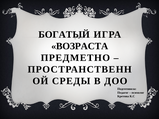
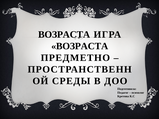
БОГАТЫЙ at (64, 35): БОГАТЫЙ -> ВОЗРАСТА
